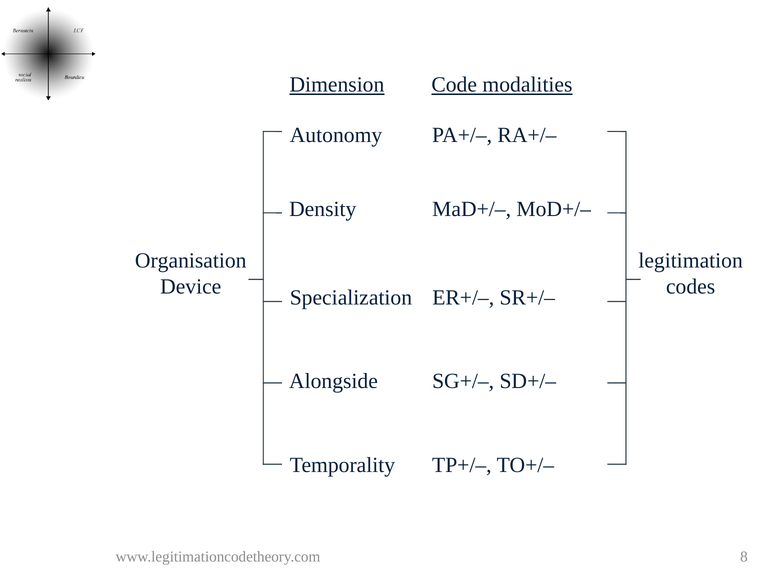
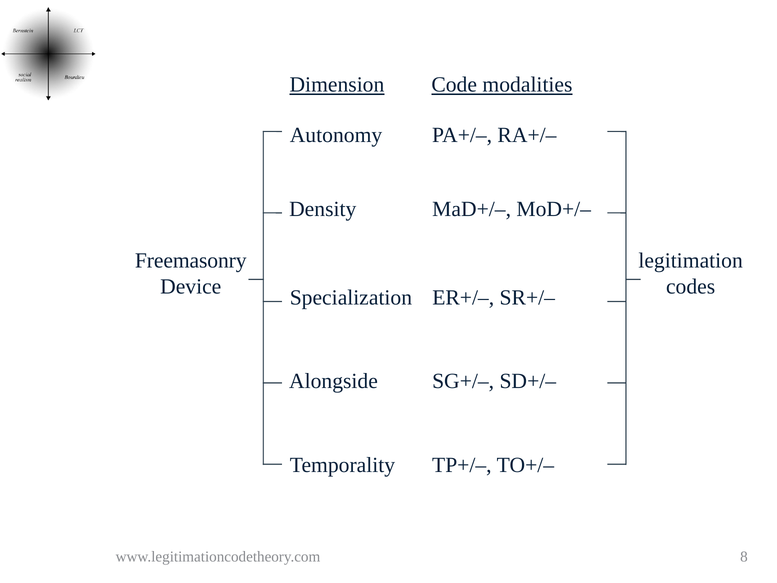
Organisation: Organisation -> Freemasonry
